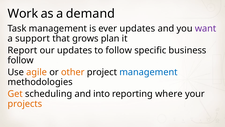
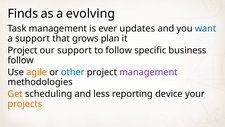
Work: Work -> Finds
demand: demand -> evolving
want colour: purple -> blue
Report at (22, 50): Report -> Project
our updates: updates -> support
other colour: orange -> blue
management at (148, 72) colour: blue -> purple
into: into -> less
where: where -> device
